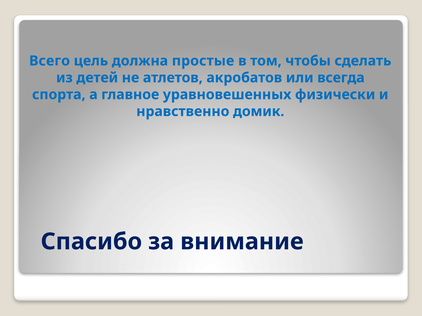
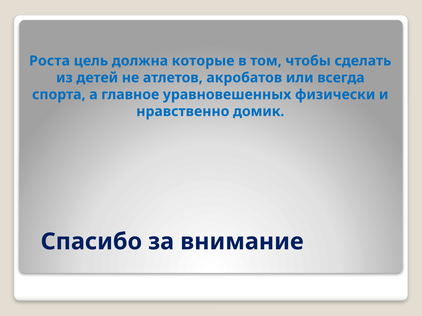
Всего: Всего -> Роста
простые: простые -> которые
